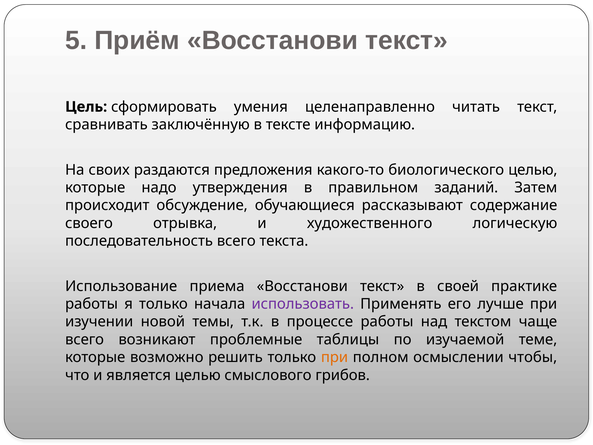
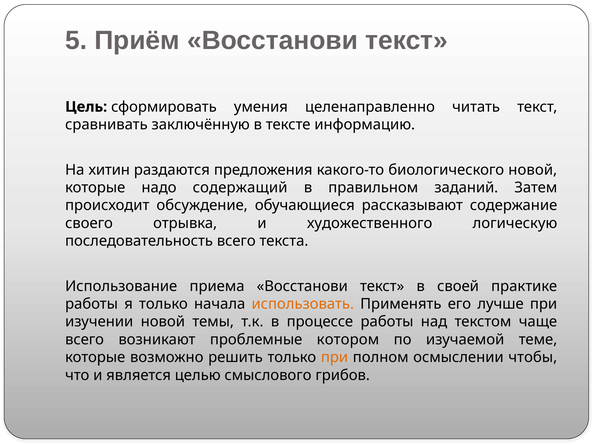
своих: своих -> хитин
биологического целью: целью -> новой
утверждения: утверждения -> содержащий
использовать colour: purple -> orange
таблицы: таблицы -> котором
